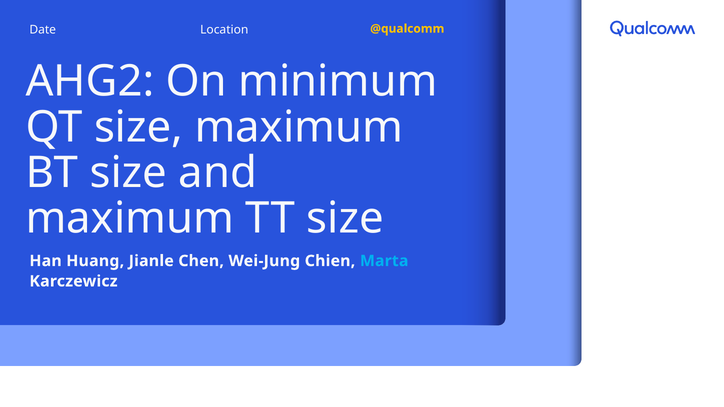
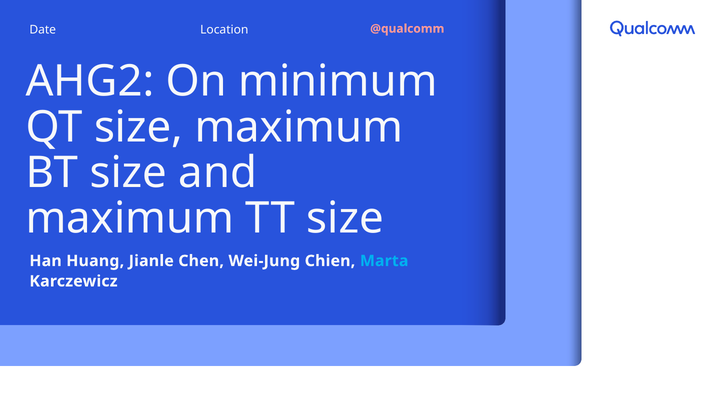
@qualcomm colour: yellow -> pink
